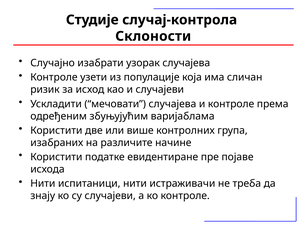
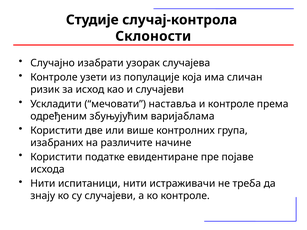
мечовати случајева: случајева -> наставља
